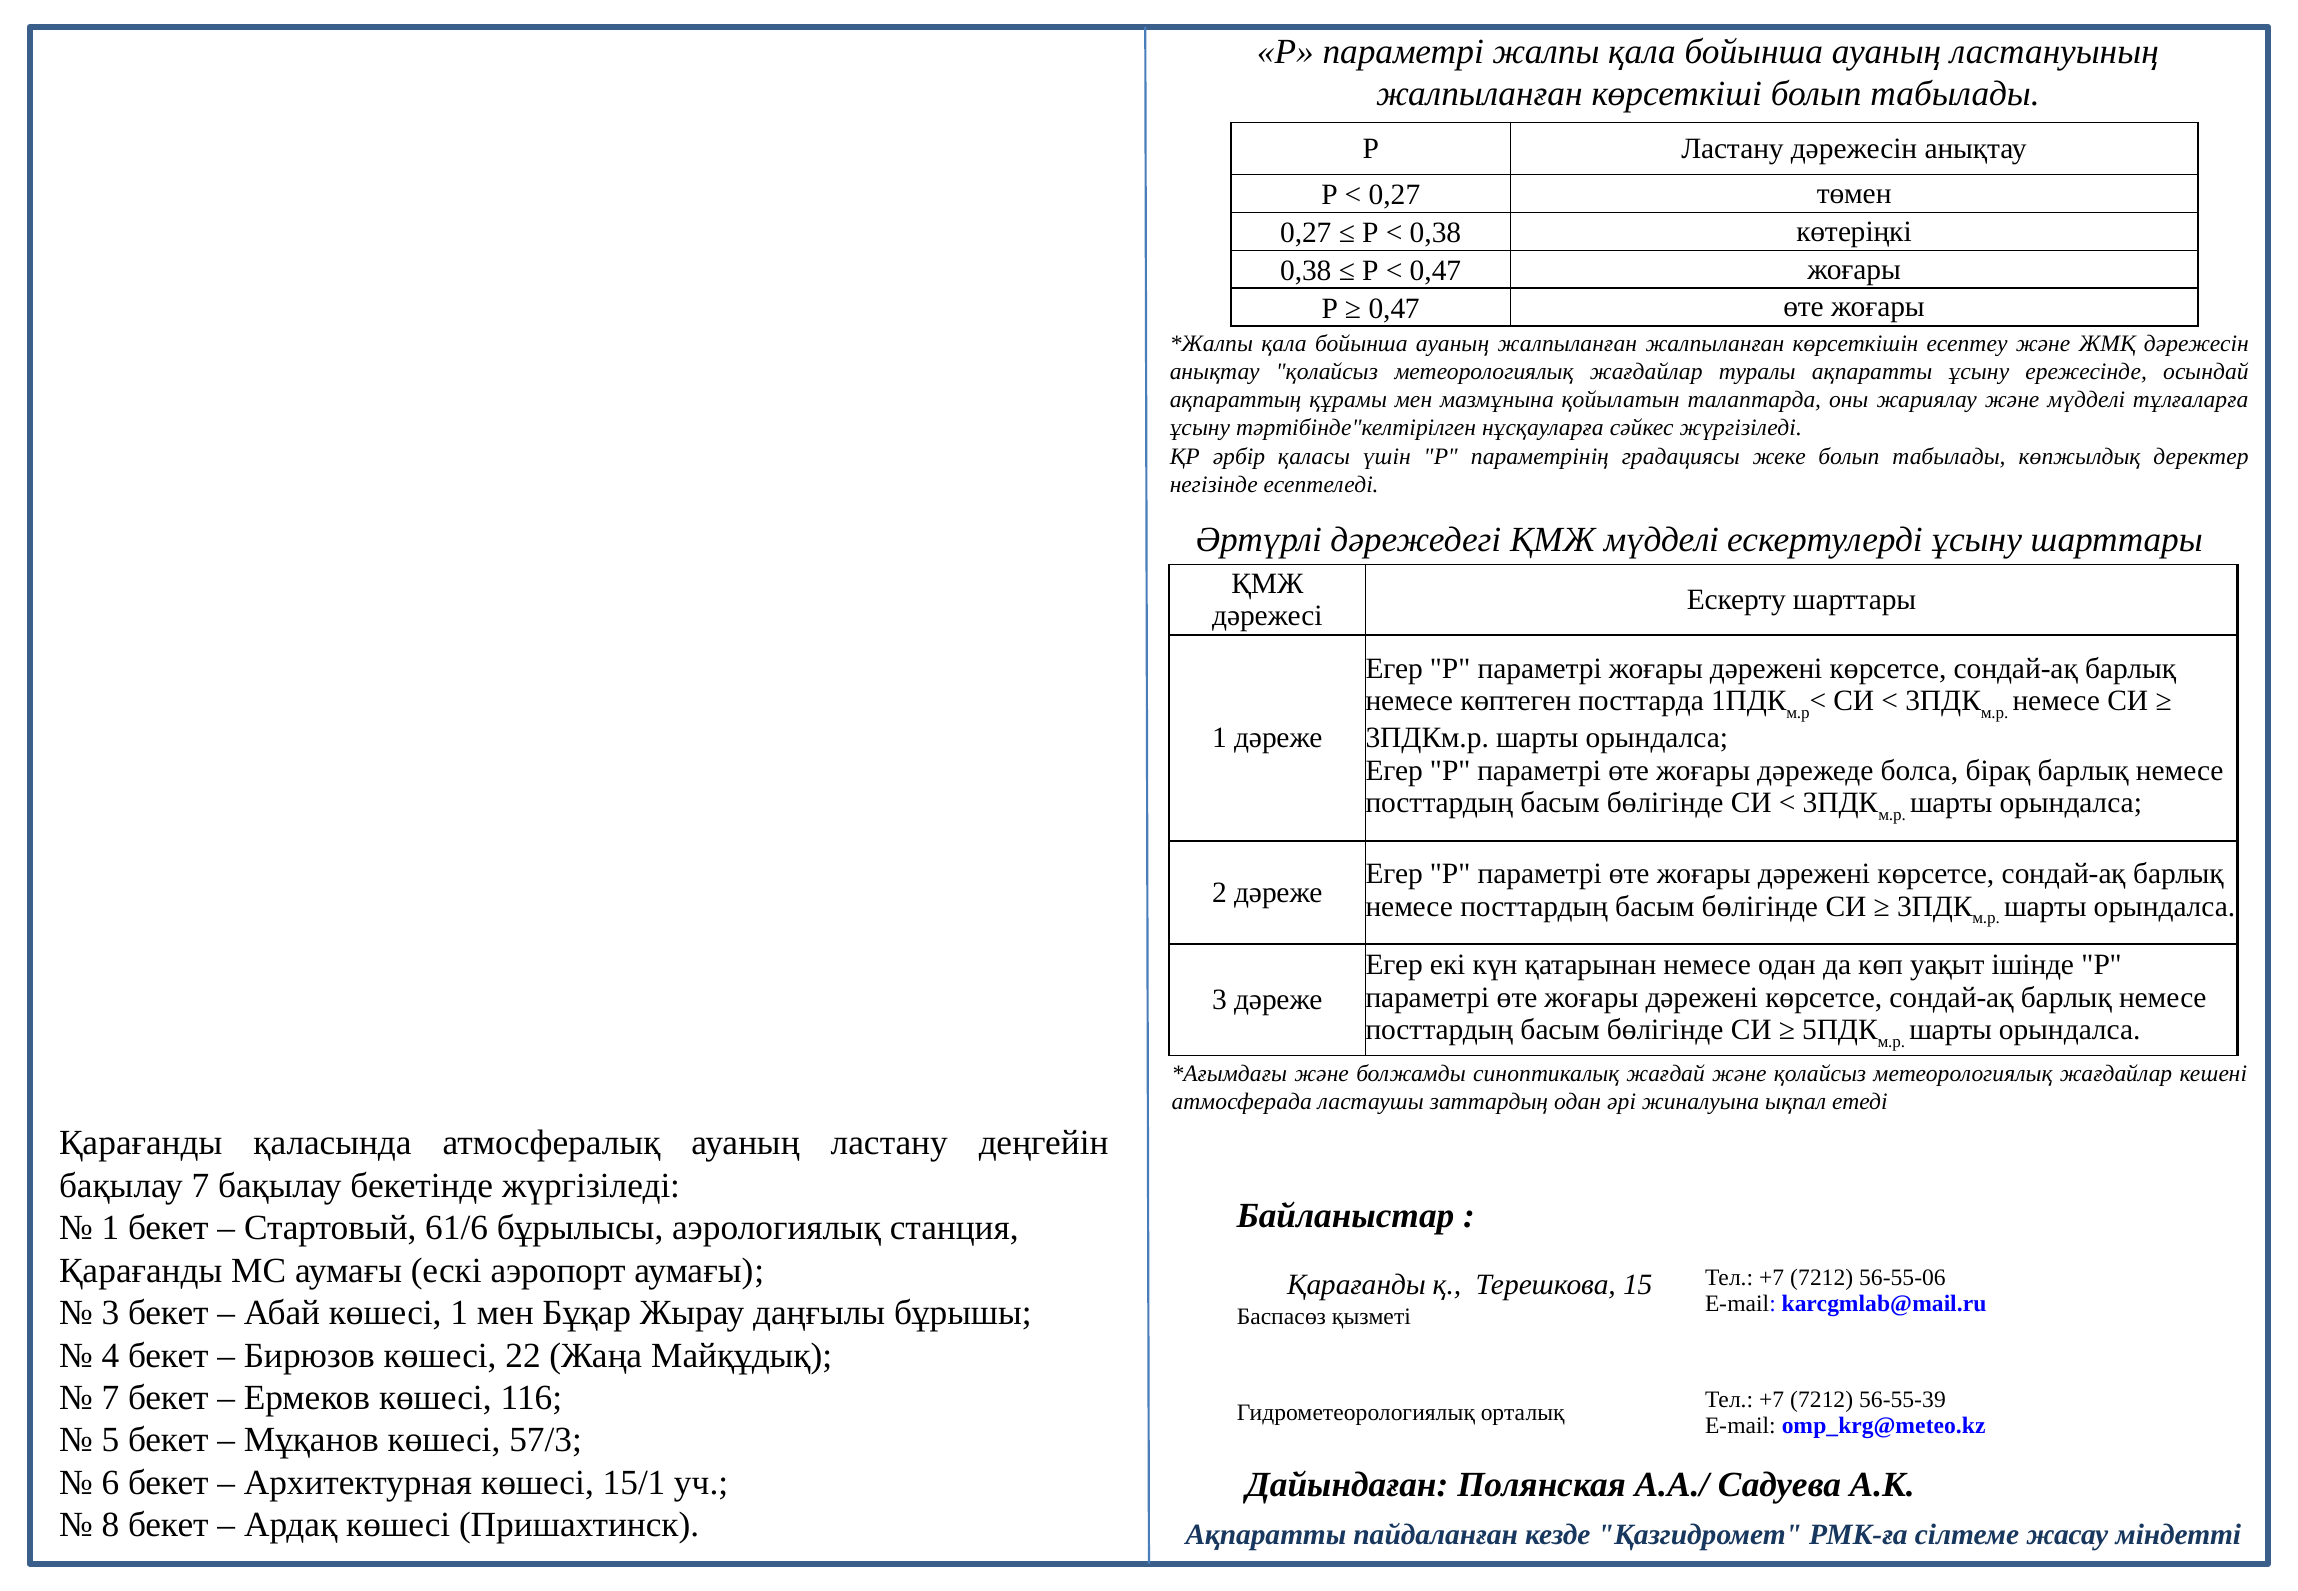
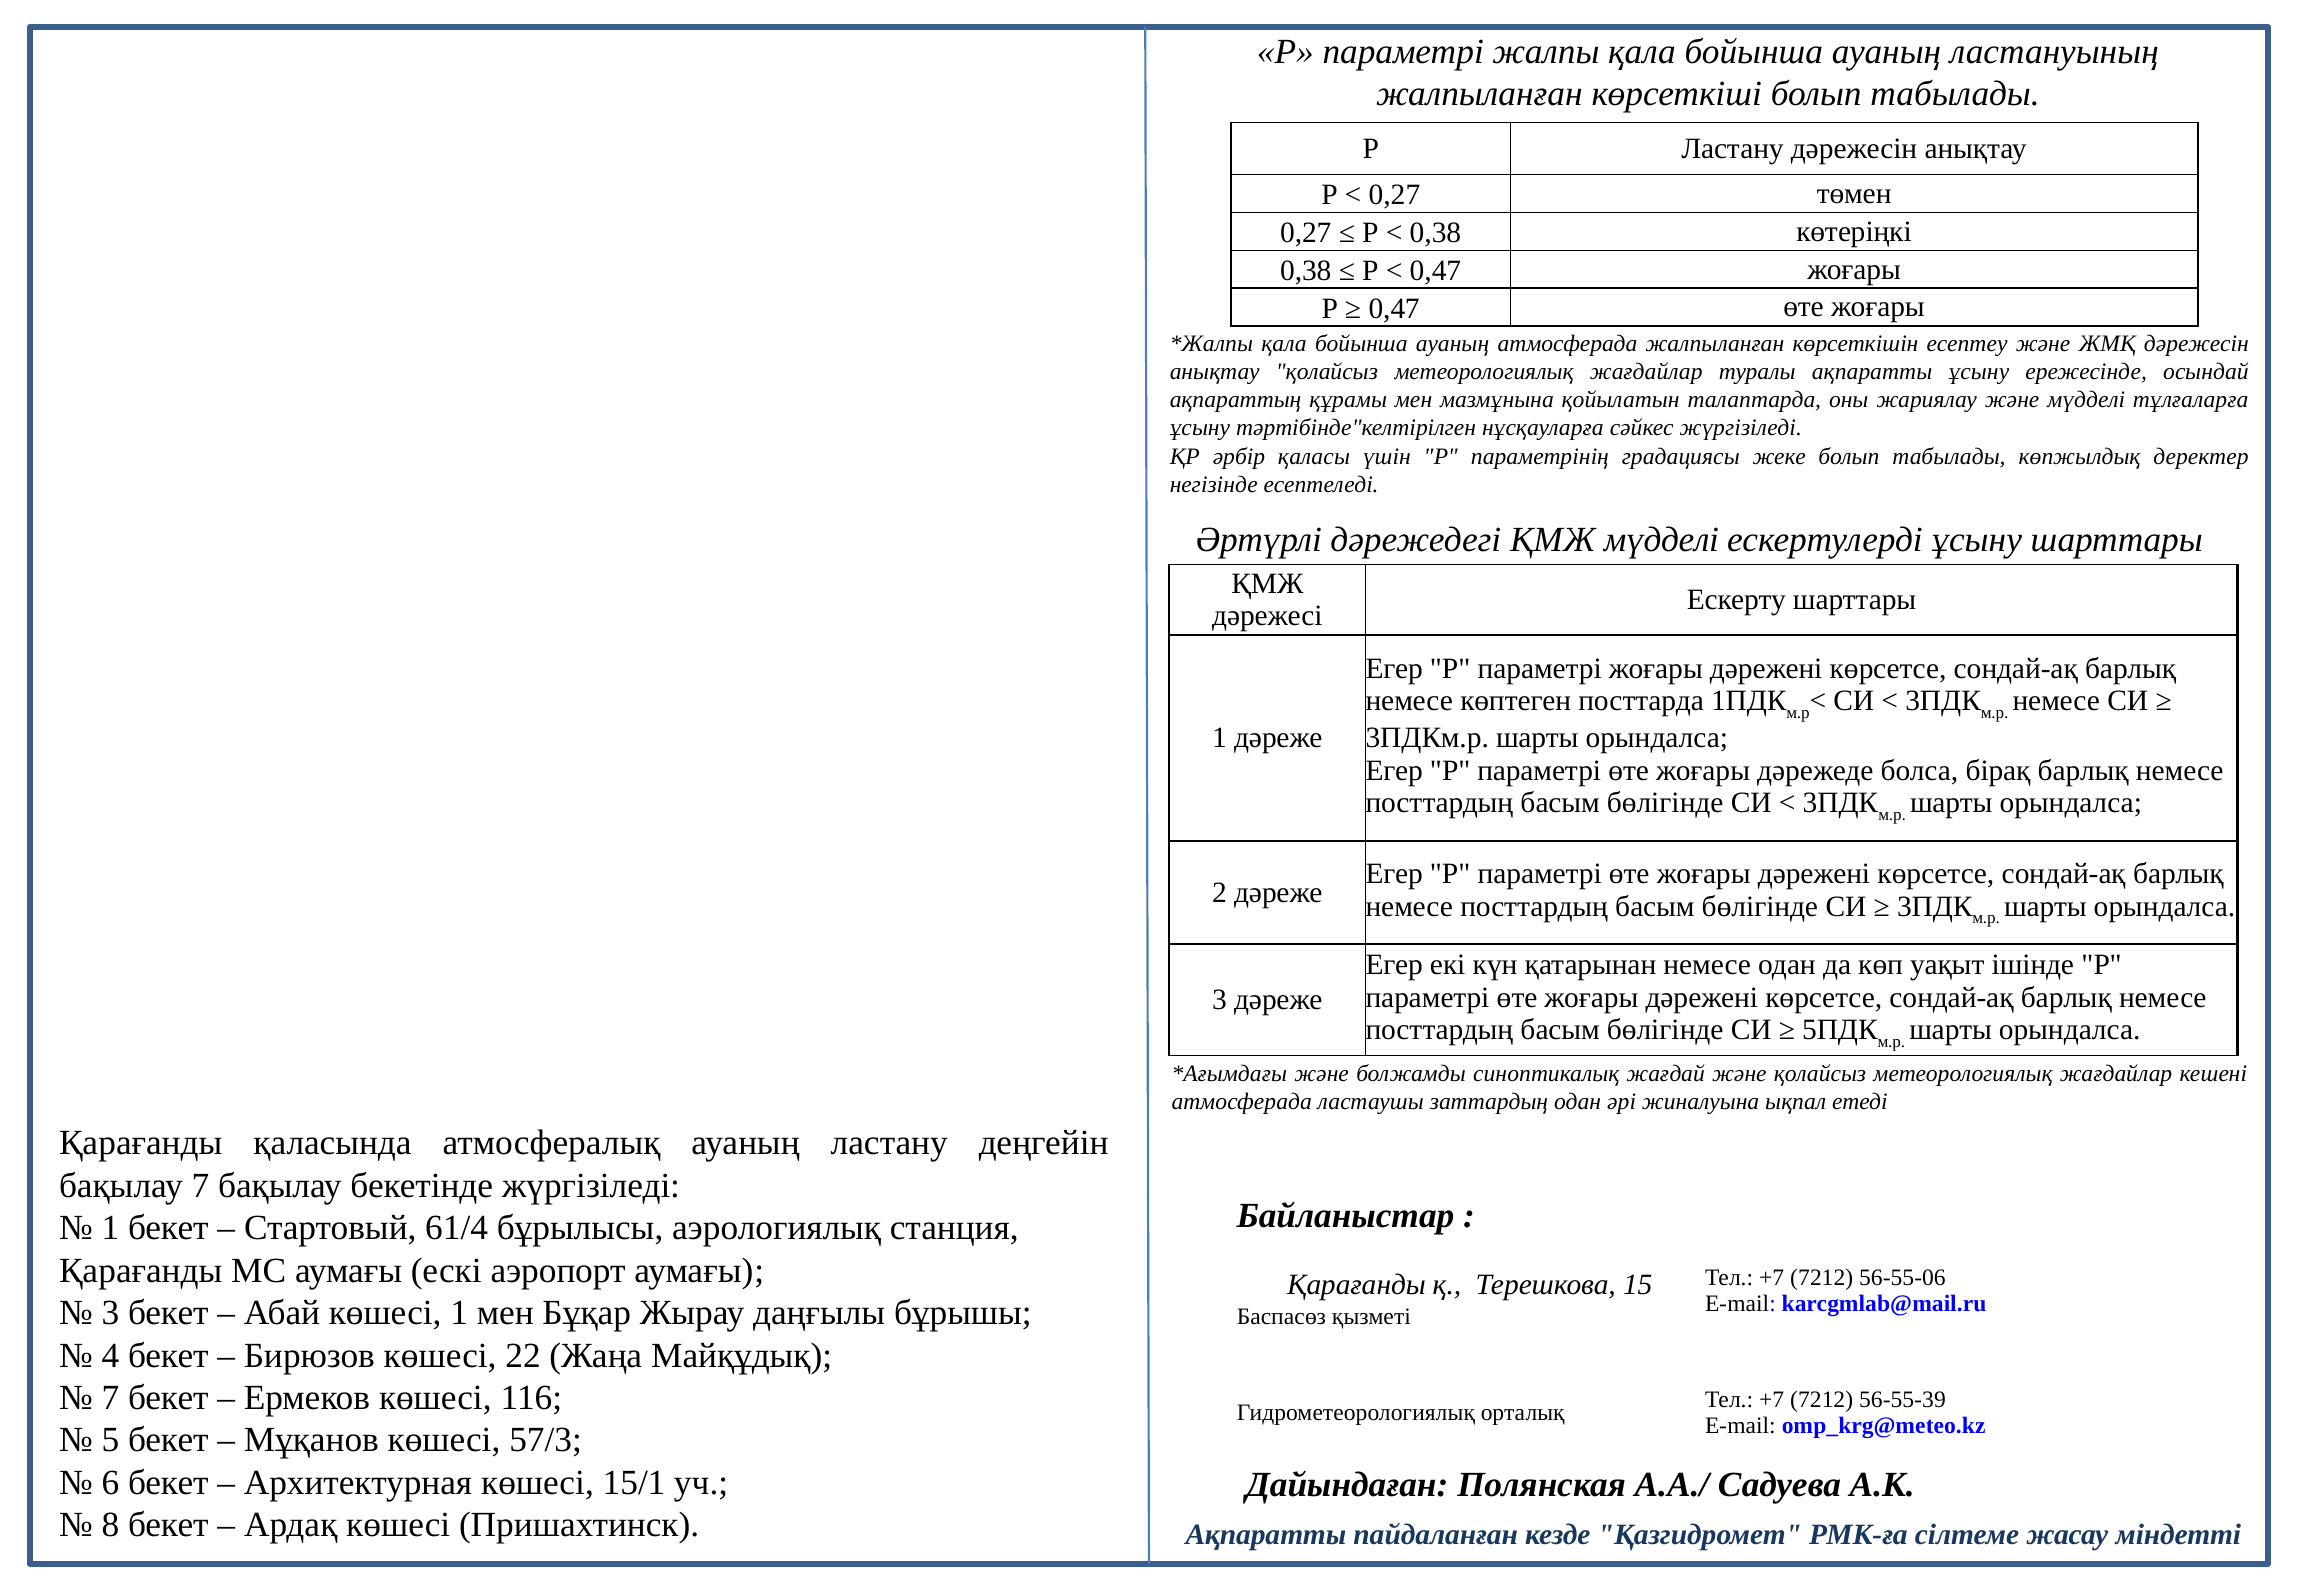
ауаның жалпыланған: жалпыланған -> атмосферада
61/6: 61/6 -> 61/4
